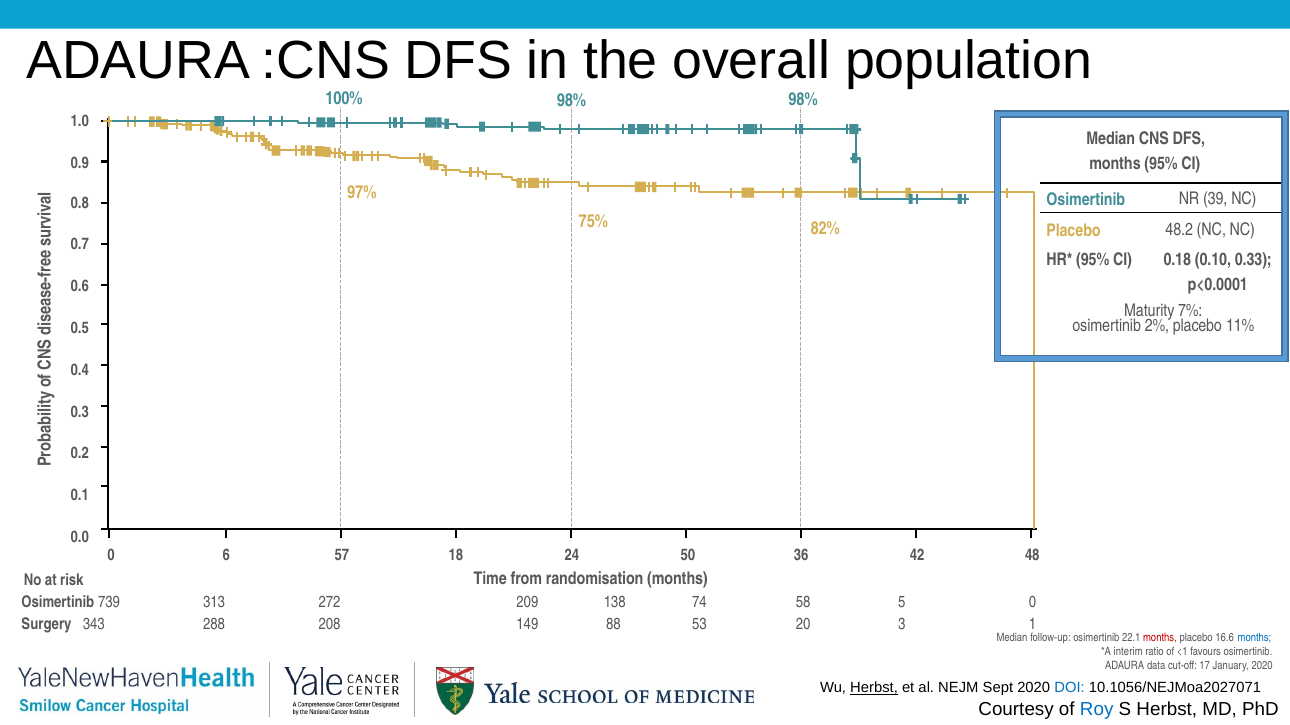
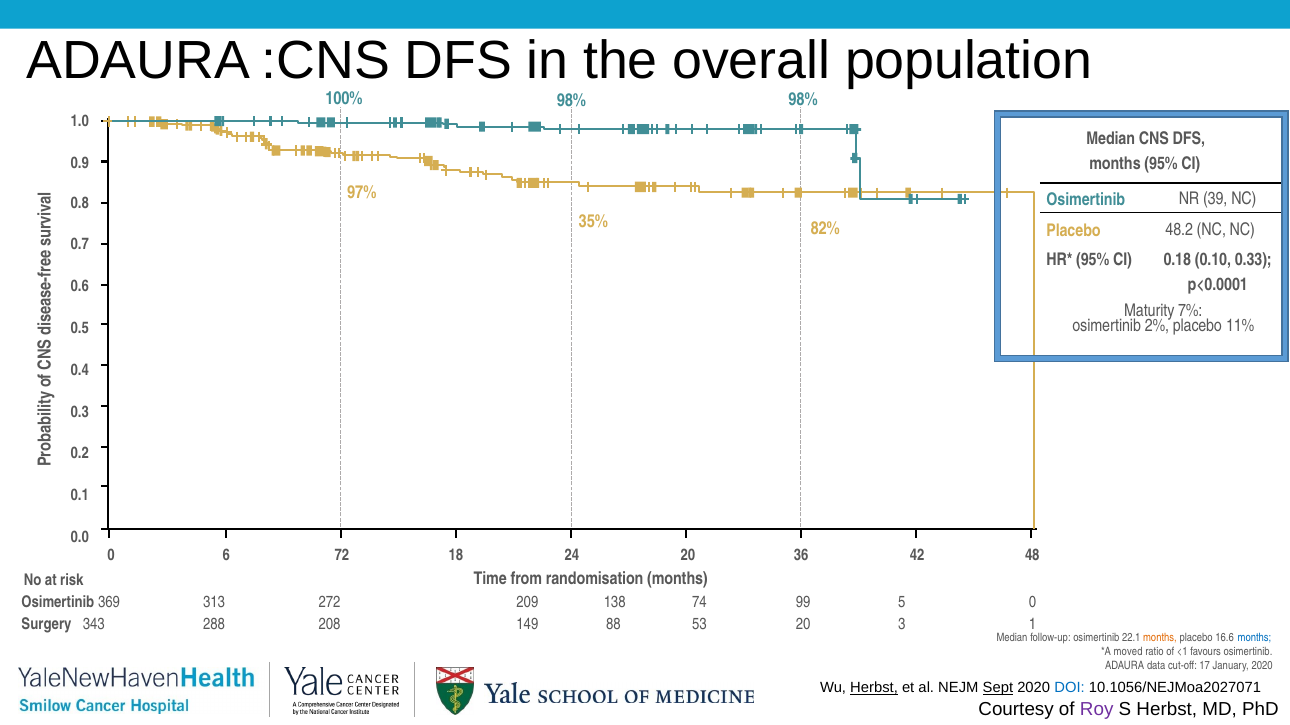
75%: 75% -> 35%
57: 57 -> 72
24 50: 50 -> 20
739: 739 -> 369
58: 58 -> 99
months at (1160, 638) colour: red -> orange
interim: interim -> moved
Sept underline: none -> present
Roy colour: blue -> purple
